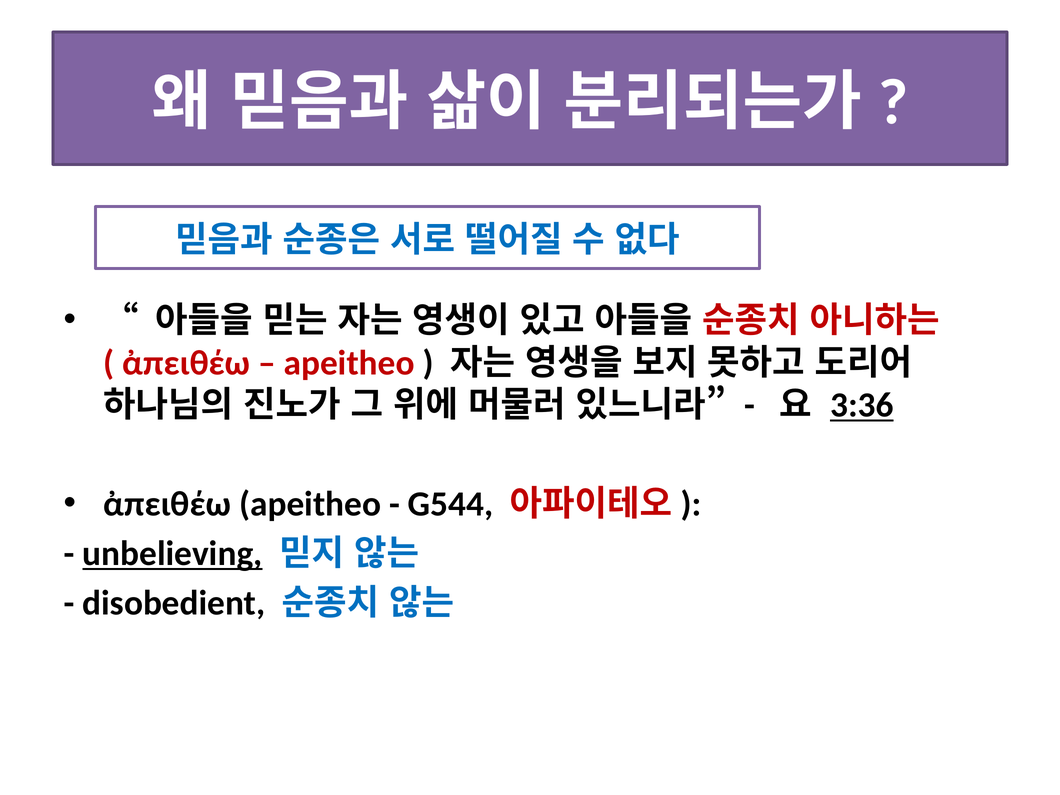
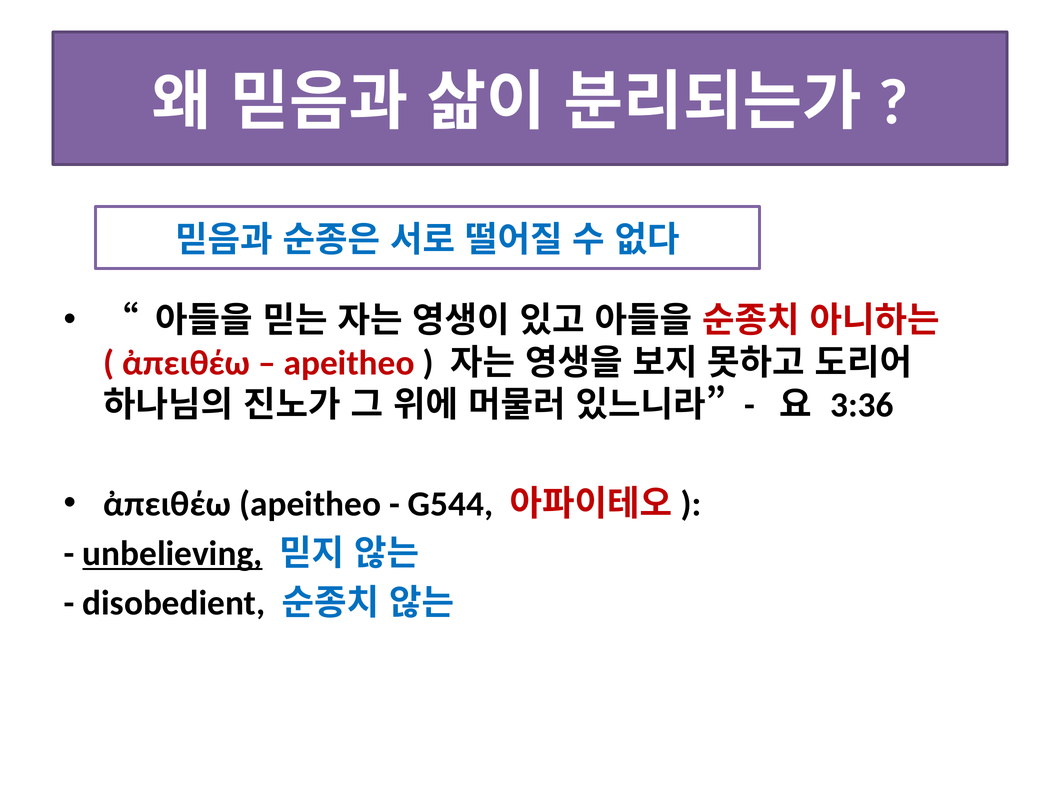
3:36 underline: present -> none
